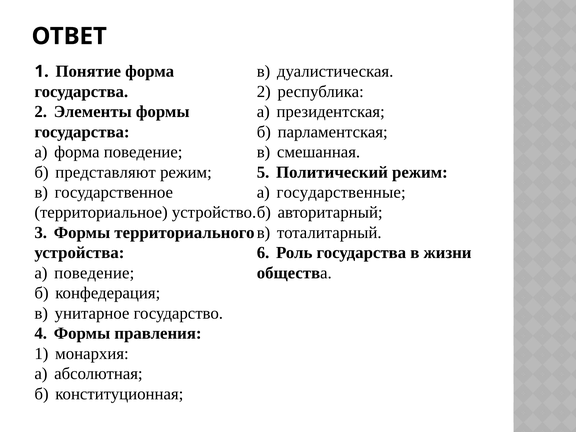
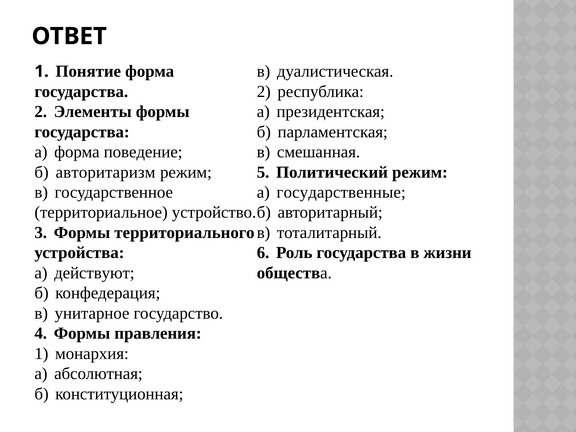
представляют: представляют -> авторитаризм
а поведение: поведение -> действуют
